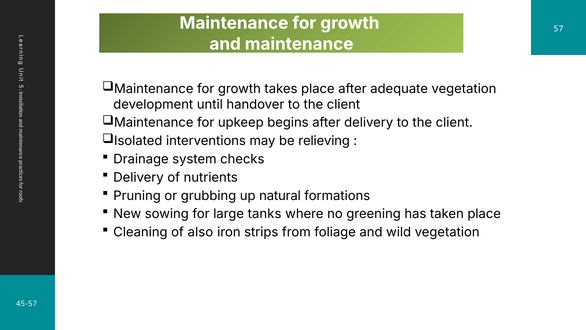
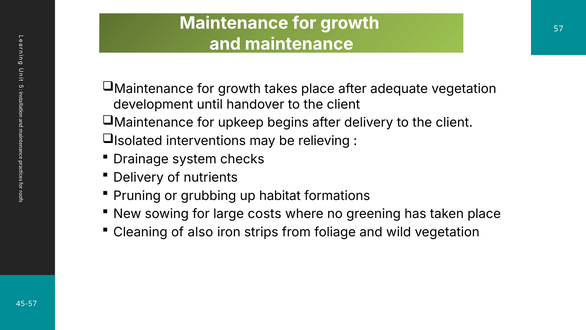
natural: natural -> habitat
tanks: tanks -> costs
